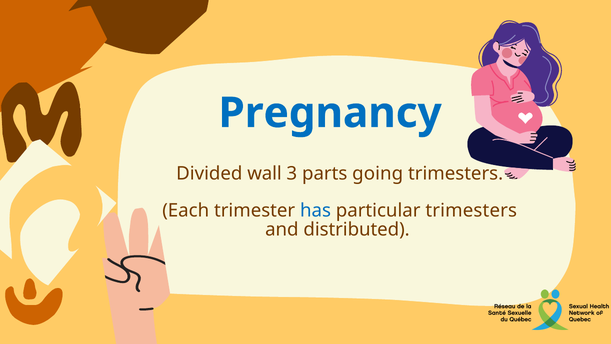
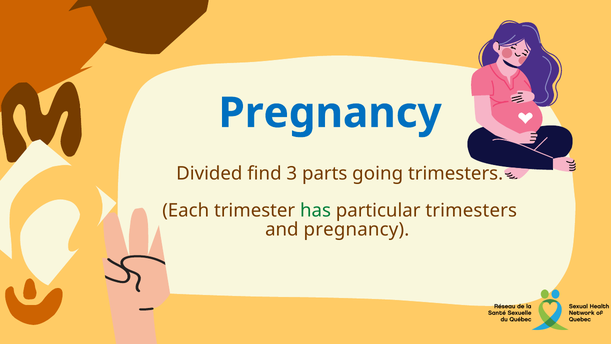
wall: wall -> find
has colour: blue -> green
and distributed: distributed -> pregnancy
